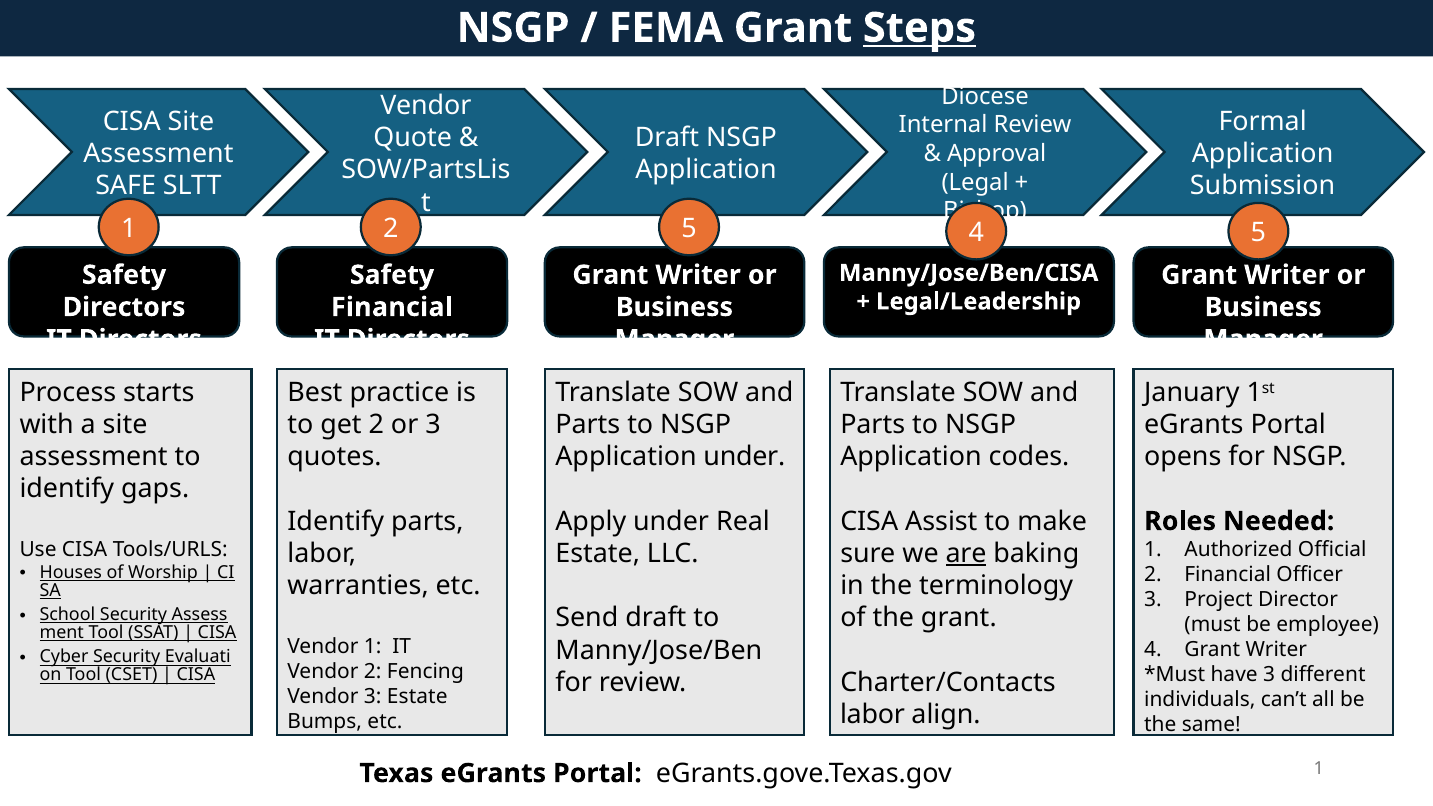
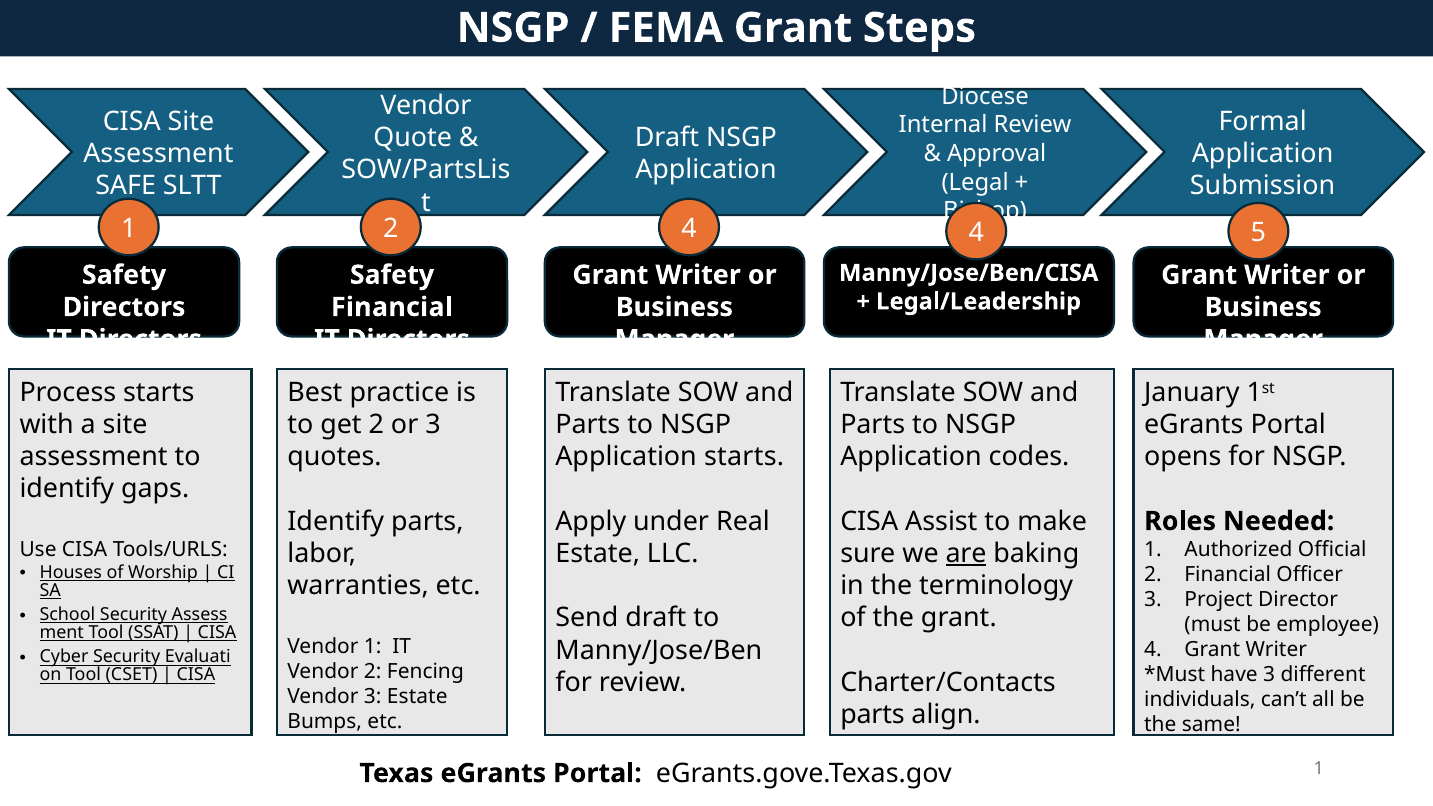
Steps underline: present -> none
2 5: 5 -> 4
Application under: under -> starts
labor at (872, 715): labor -> parts
